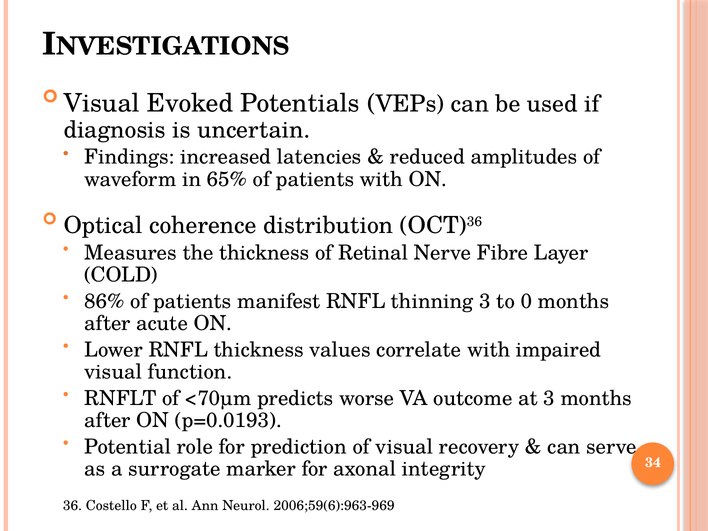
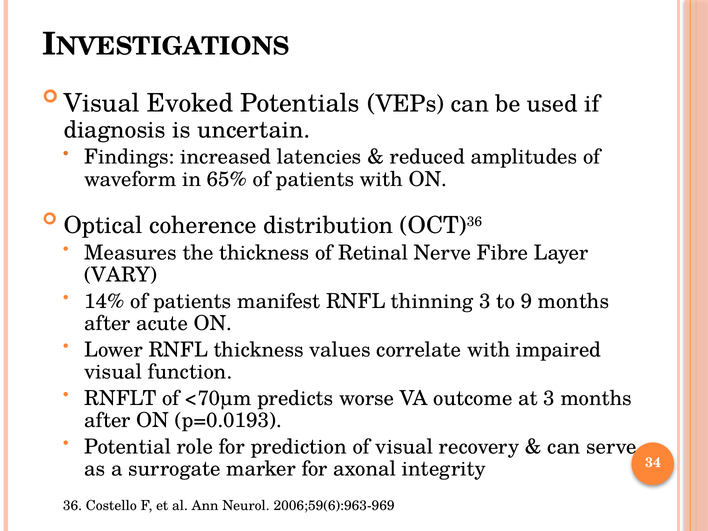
COLD: COLD -> VARY
86%: 86% -> 14%
0: 0 -> 9
